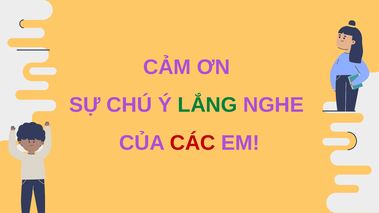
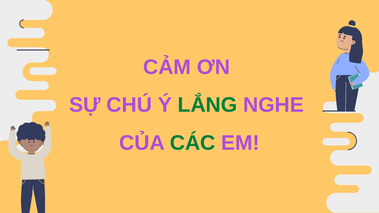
CÁC colour: red -> green
